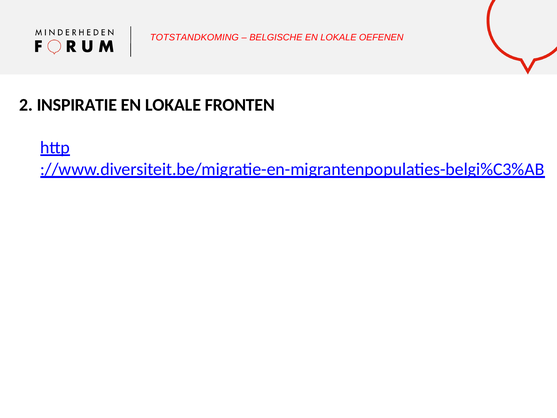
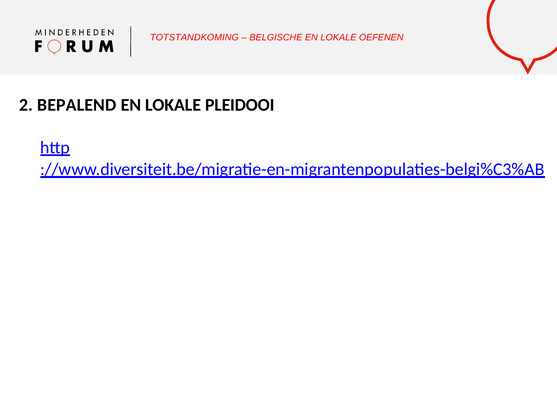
INSPIRATIE: INSPIRATIE -> BEPALEND
FRONTEN: FRONTEN -> PLEIDOOI
